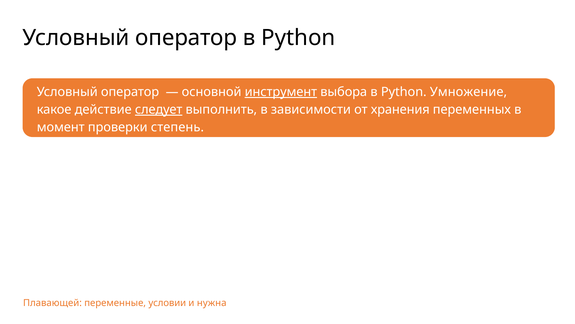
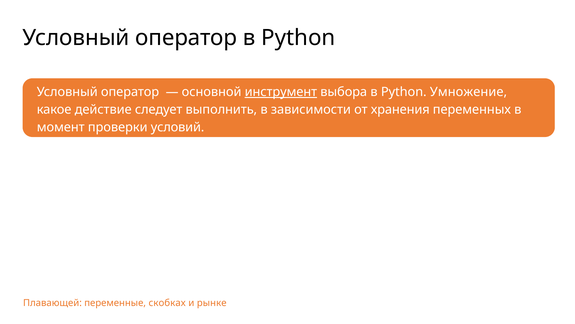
следует underline: present -> none
степень: степень -> условий
условии: условии -> скобках
нужна: нужна -> рынке
